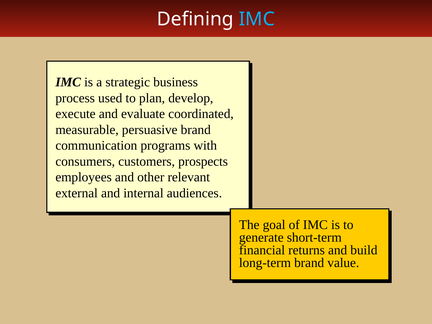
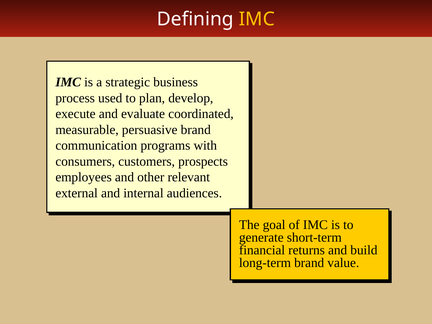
IMC at (257, 19) colour: light blue -> yellow
